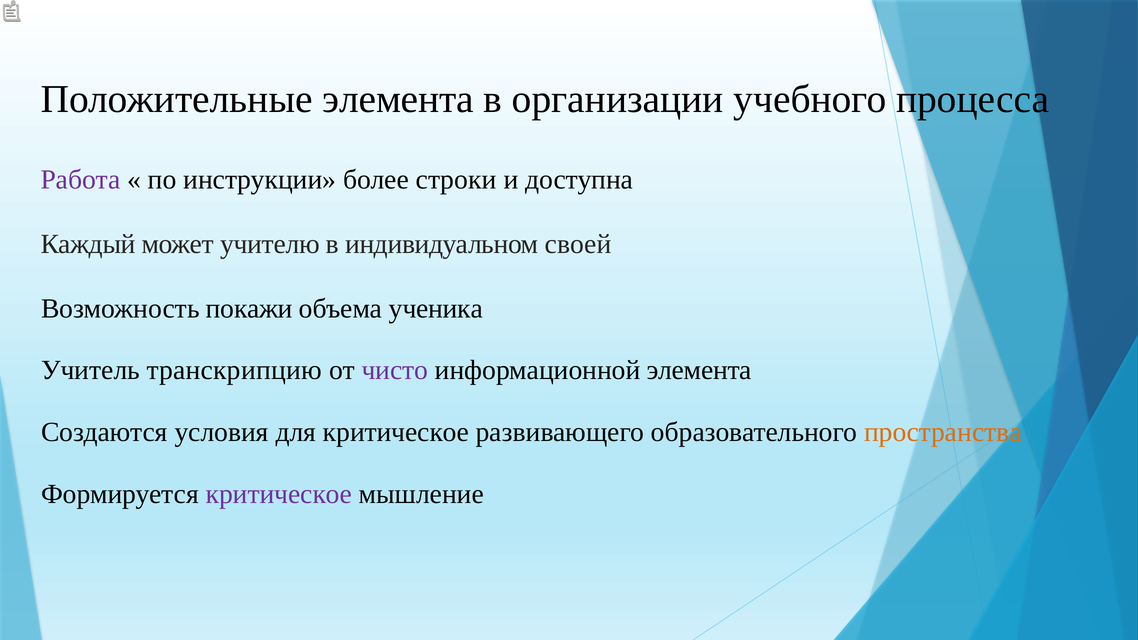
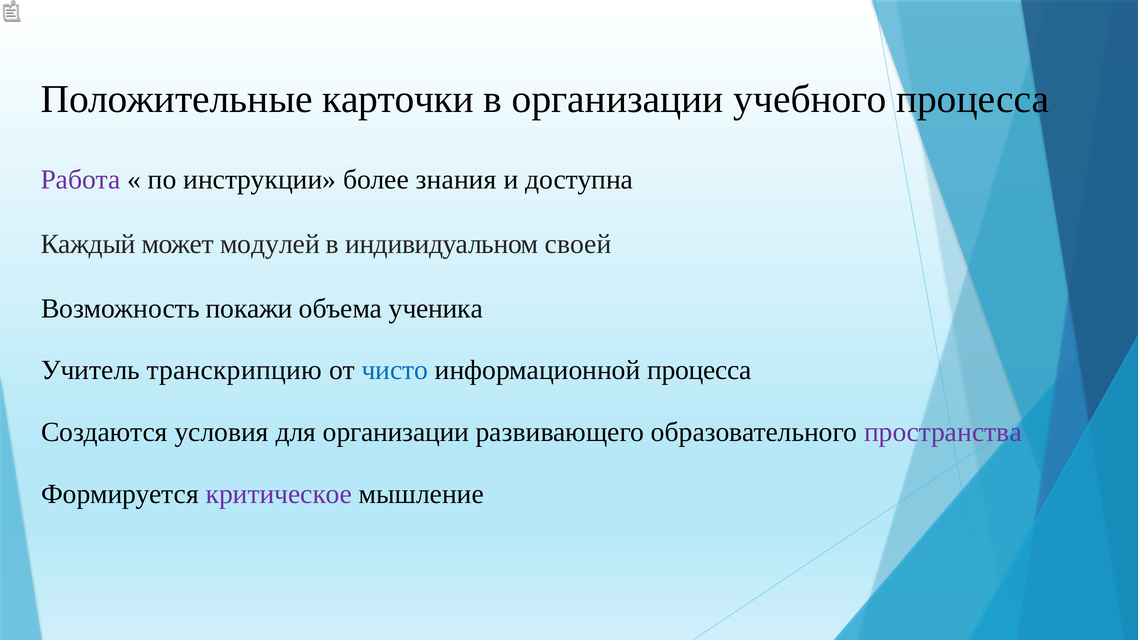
Положительные элемента: элемента -> карточки
строки: строки -> знания
учителю: учителю -> модулей
чисто colour: purple -> blue
информационной элемента: элемента -> процесса
для критическое: критическое -> организации
пространства colour: orange -> purple
